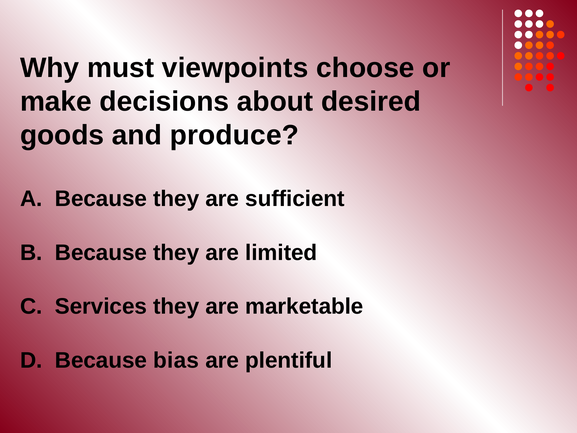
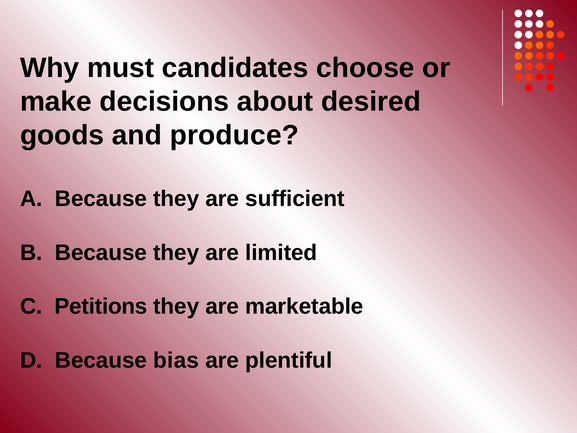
viewpoints: viewpoints -> candidates
Services: Services -> Petitions
